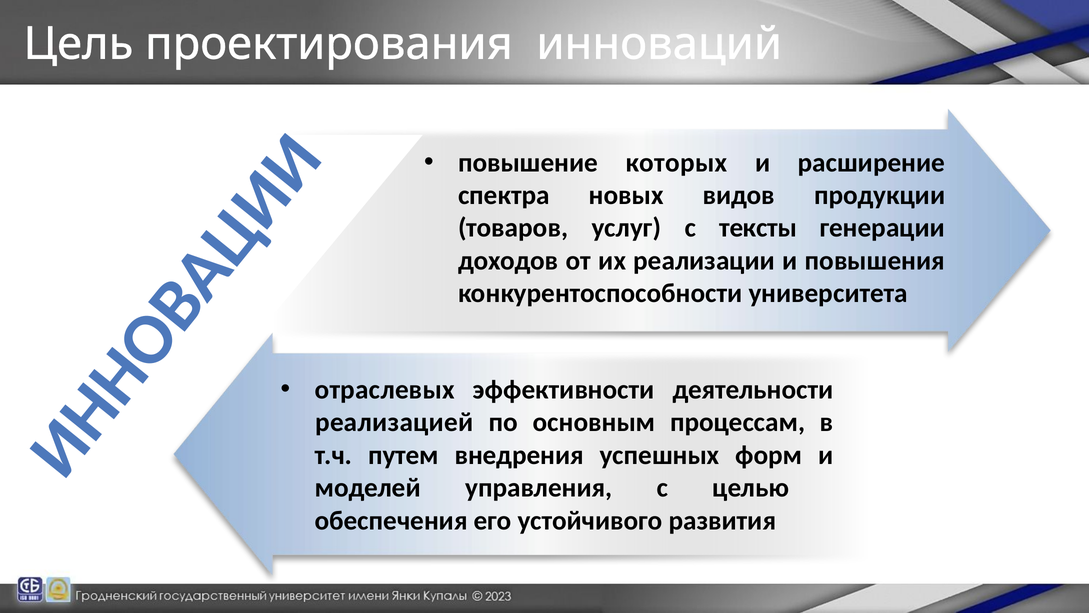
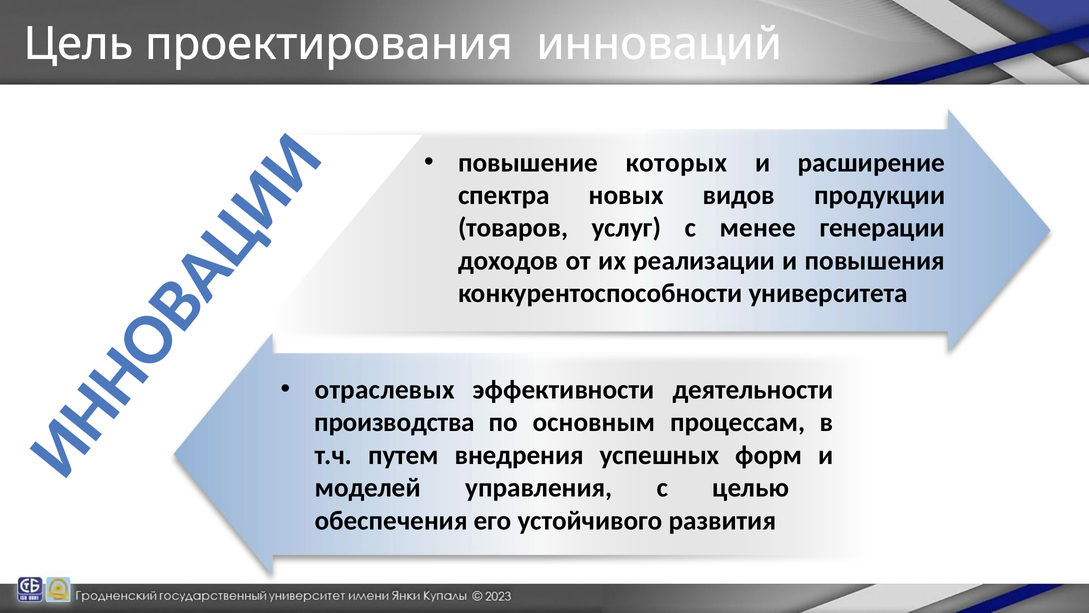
тексты: тексты -> менее
реализацией: реализацией -> производства
